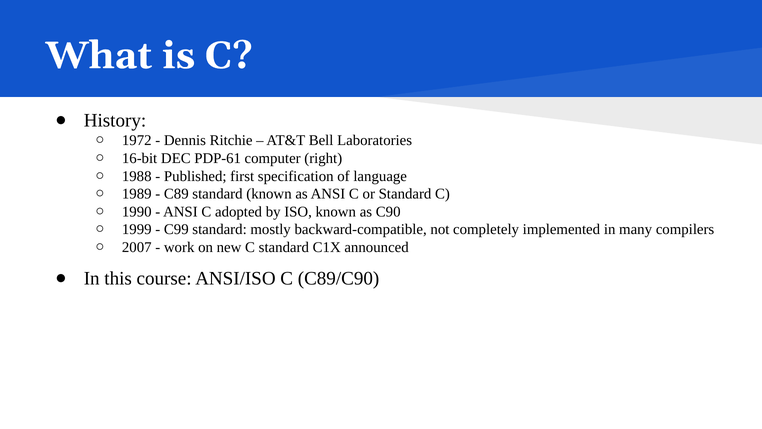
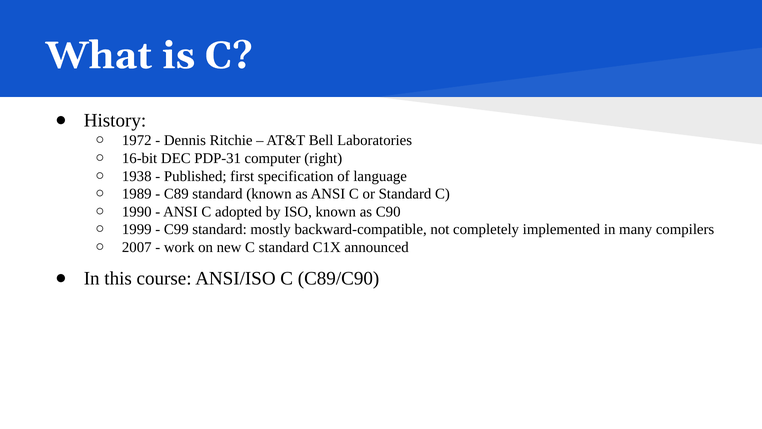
PDP-61: PDP-61 -> PDP-31
1988: 1988 -> 1938
